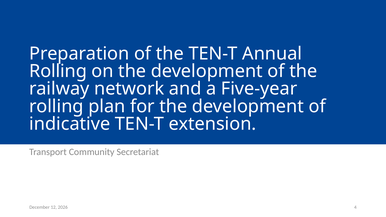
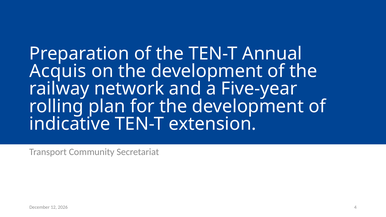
Rolling at (58, 71): Rolling -> Acquis
